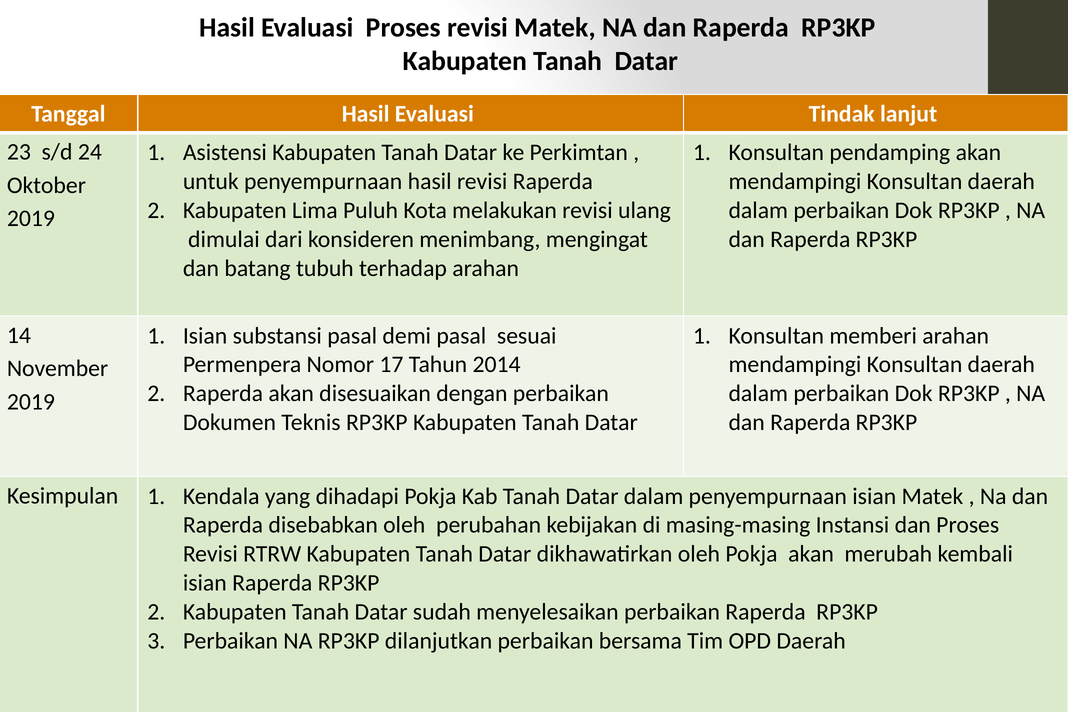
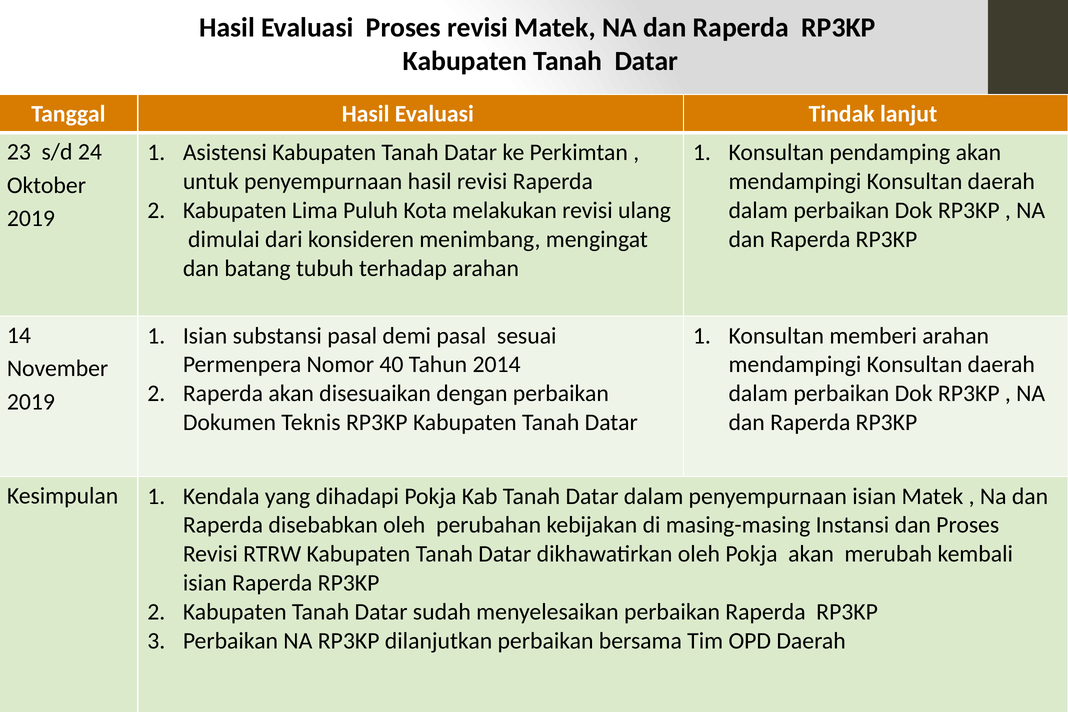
17: 17 -> 40
